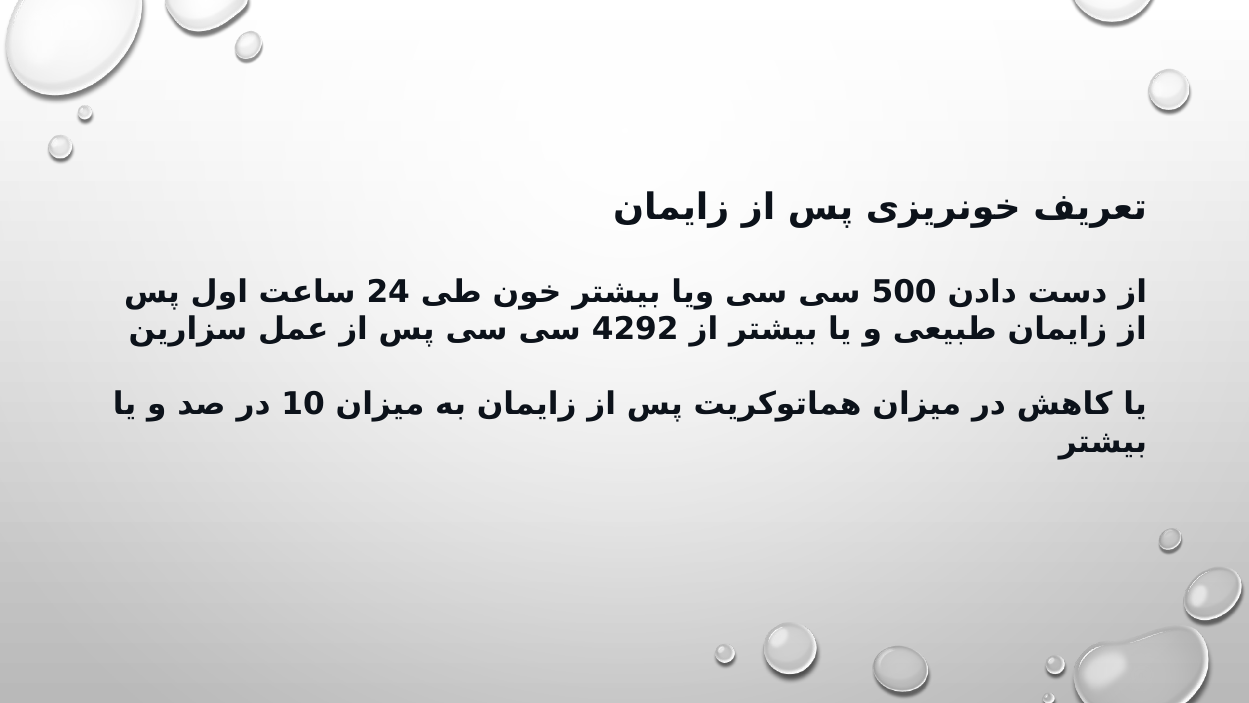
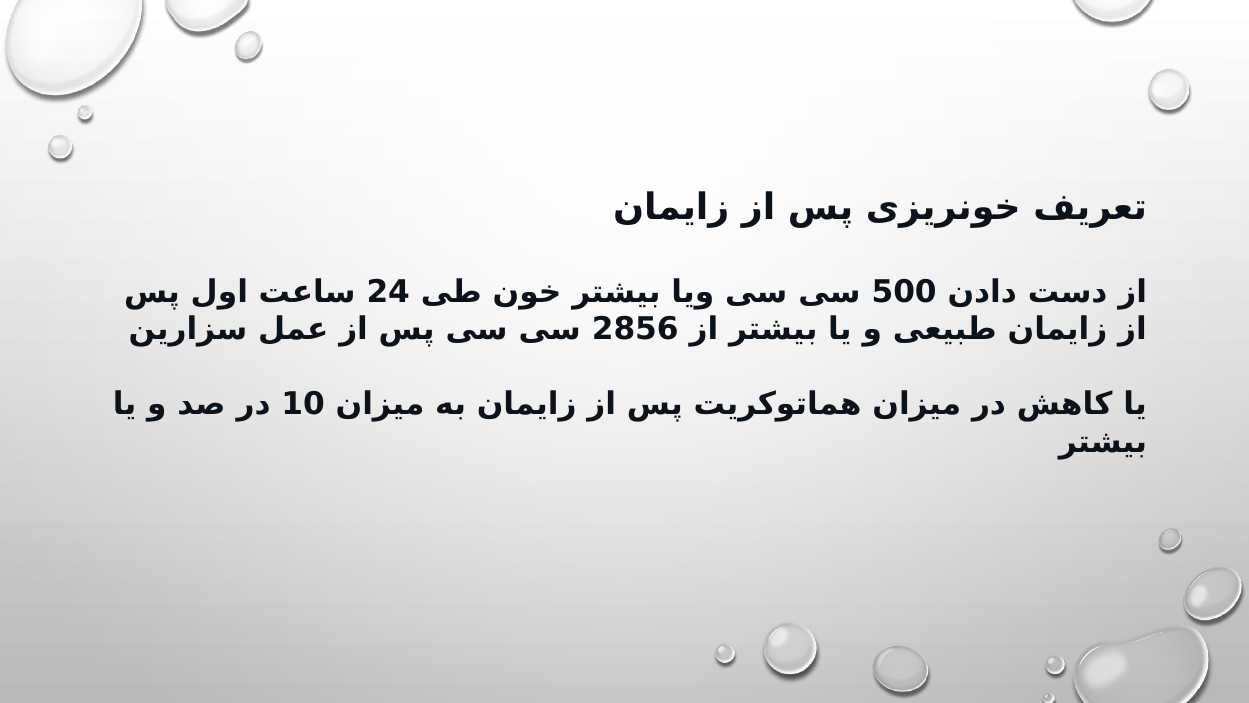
4292: 4292 -> 2856
